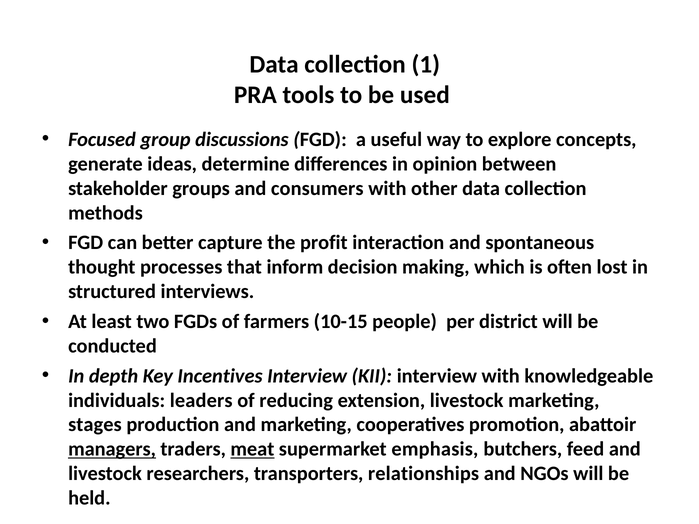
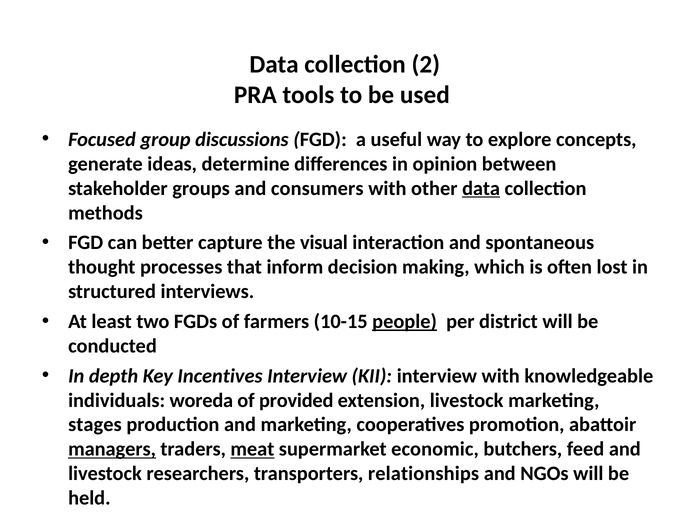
1: 1 -> 2
data at (481, 188) underline: none -> present
profit: profit -> visual
people underline: none -> present
leaders: leaders -> woreda
reducing: reducing -> provided
emphasis: emphasis -> economic
